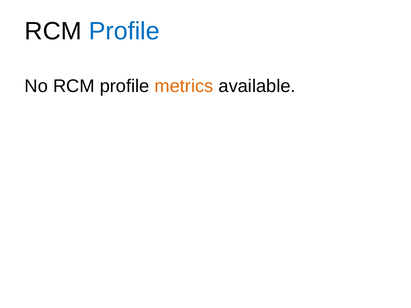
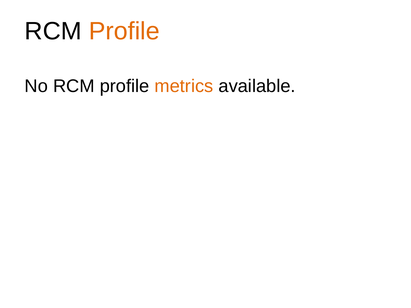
Profile at (124, 31) colour: blue -> orange
